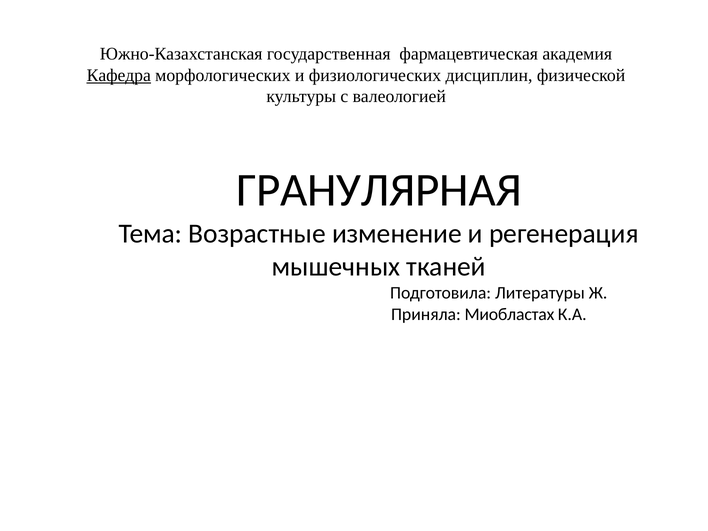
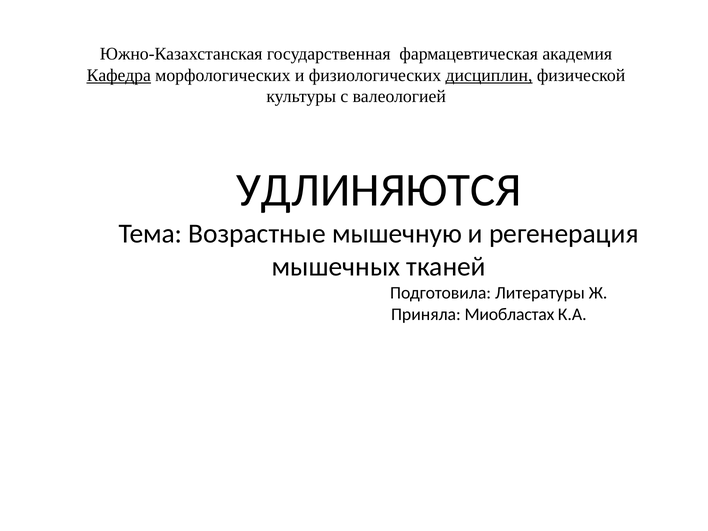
дисциплин underline: none -> present
ГРАНУЛЯРНАЯ: ГРАНУЛЯРНАЯ -> УДЛИНЯЮТСЯ
изменение: изменение -> мышечную
